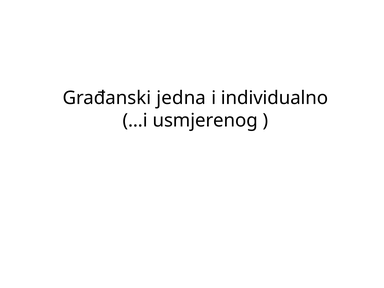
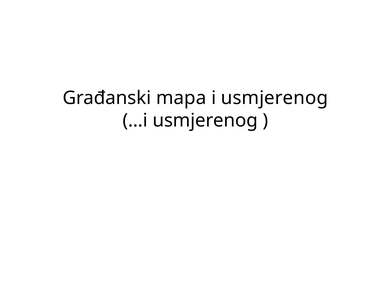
jedna: jedna -> mapa
i individualno: individualno -> usmjerenog
